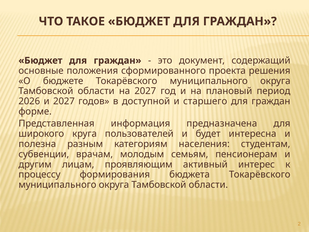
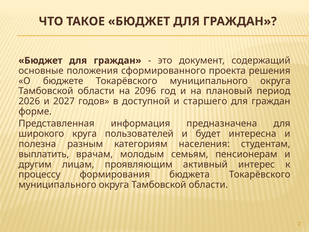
на 2027: 2027 -> 2096
субвенции: субвенции -> выплатить
